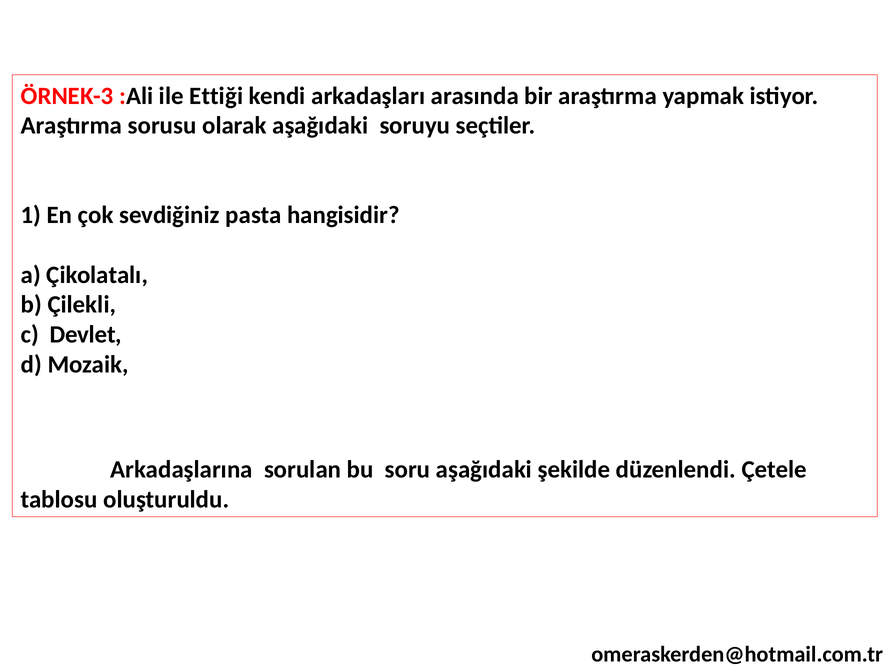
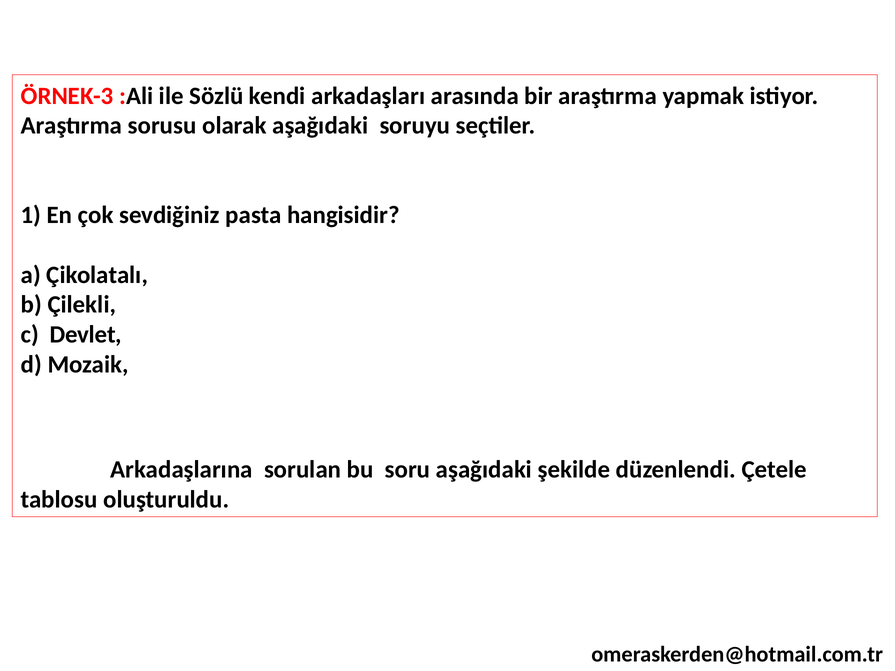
Ettiği: Ettiği -> Sözlü
